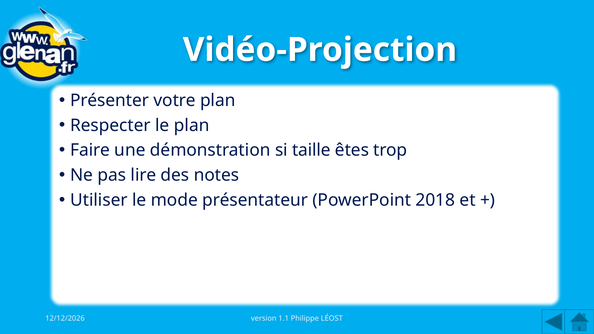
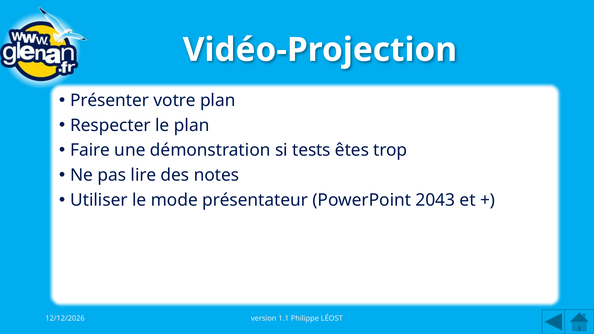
taille: taille -> tests
2018: 2018 -> 2043
